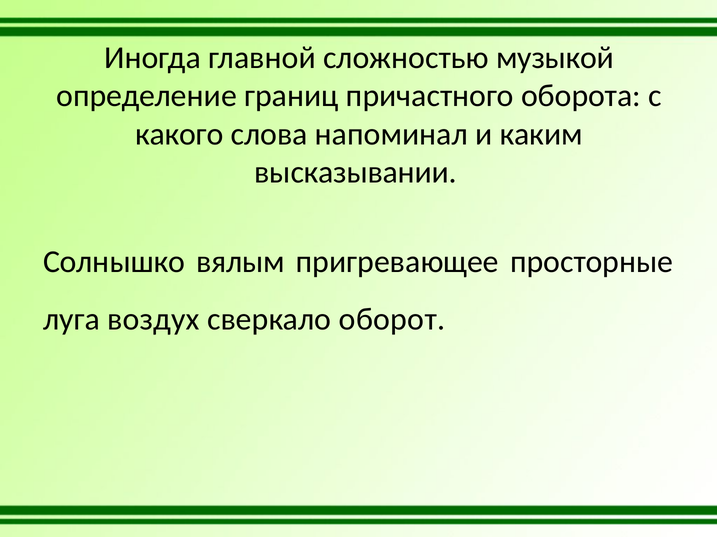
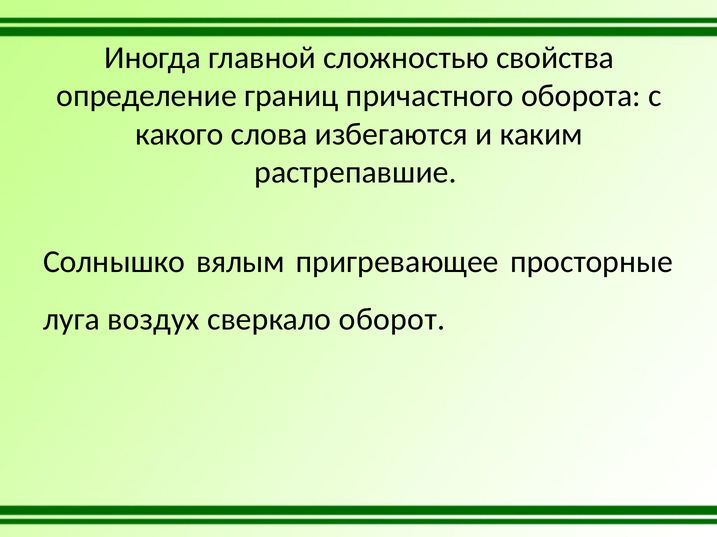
музыкой: музыкой -> свойства
напоминал: напоминал -> избегаются
высказывании: высказывании -> растрепавшие
